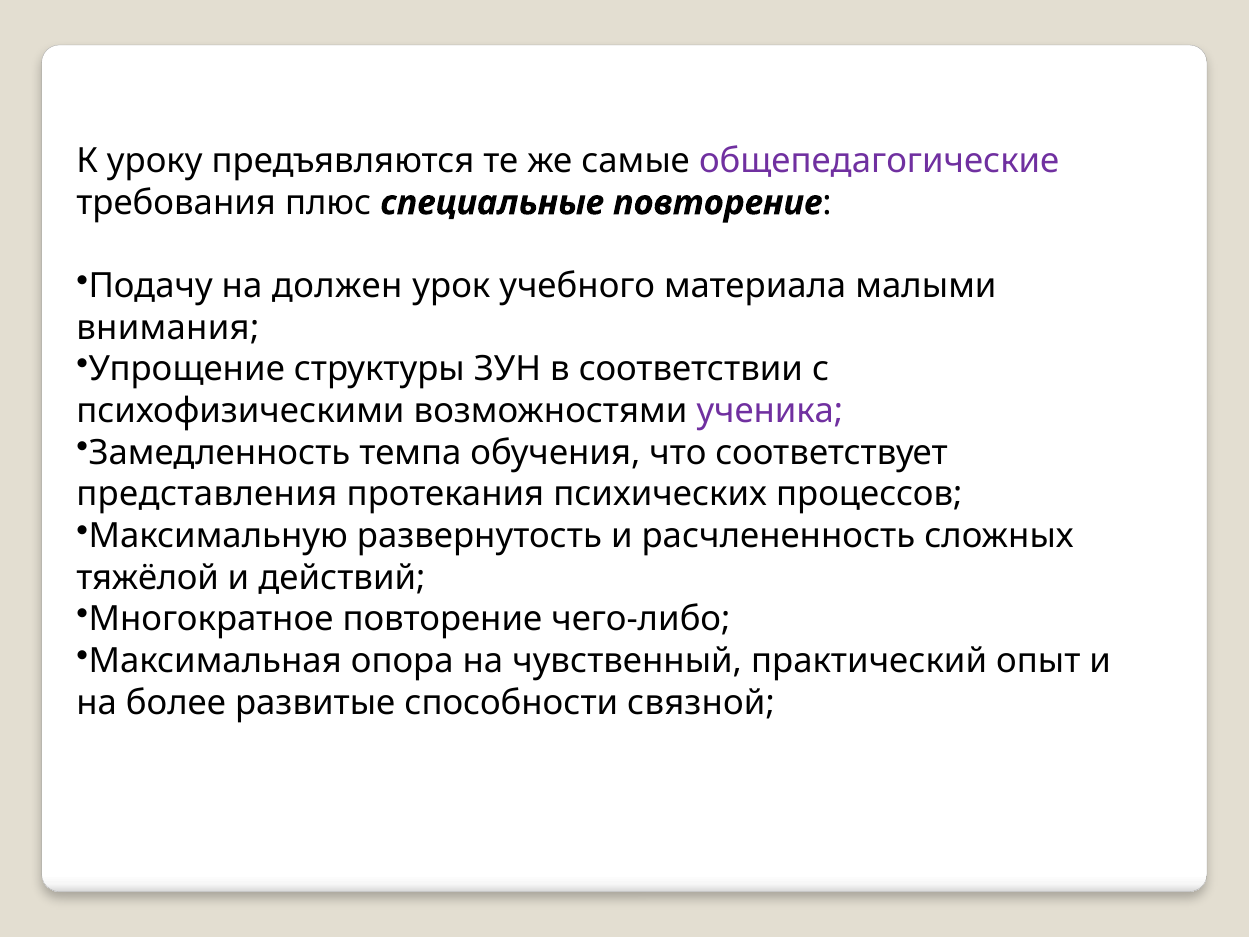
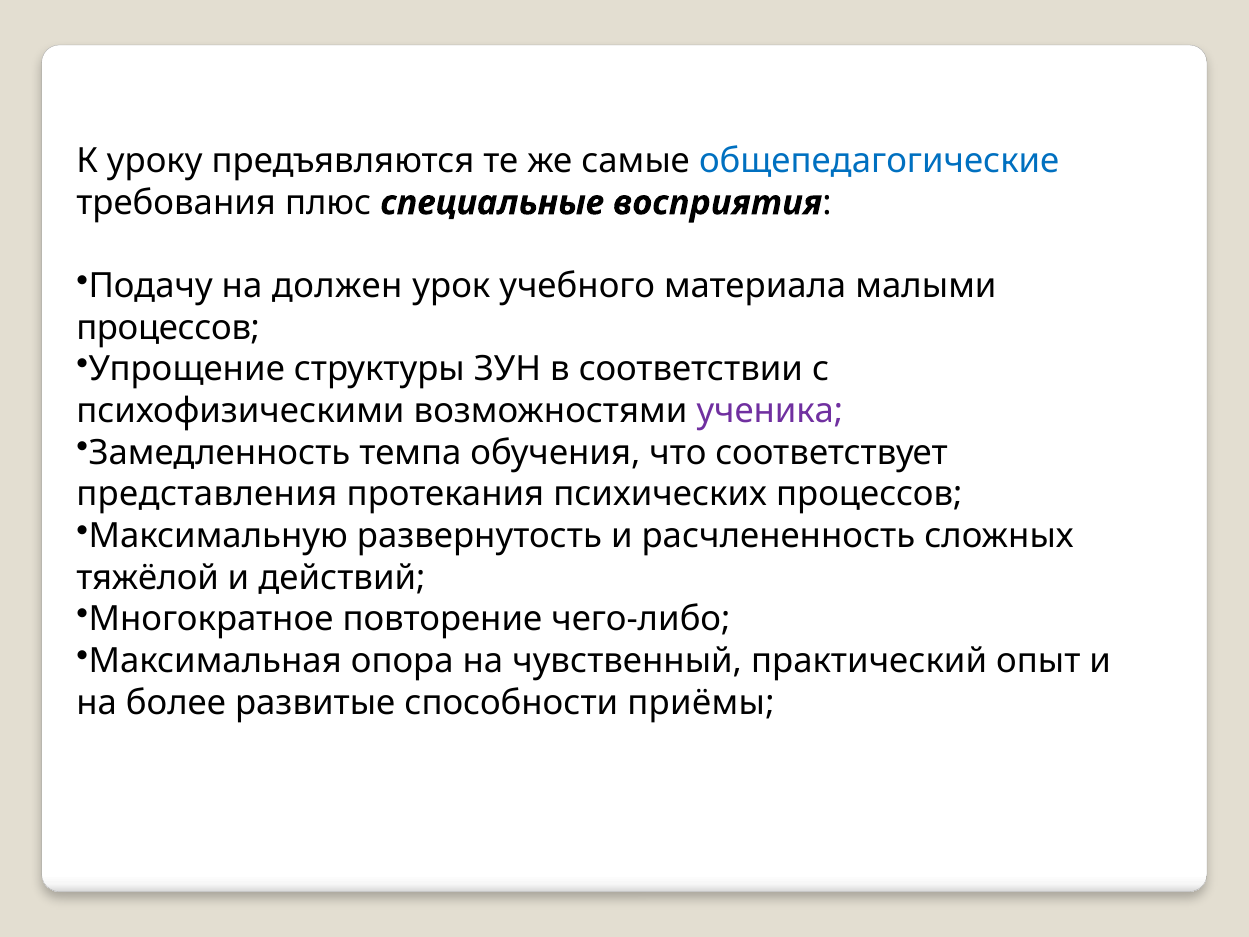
общепедагогические colour: purple -> blue
специальные повторение: повторение -> восприятия
внимания at (168, 328): внимания -> процессов
связной: связной -> приёмы
